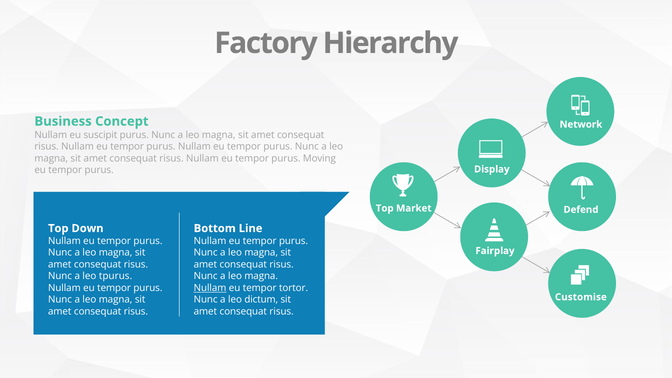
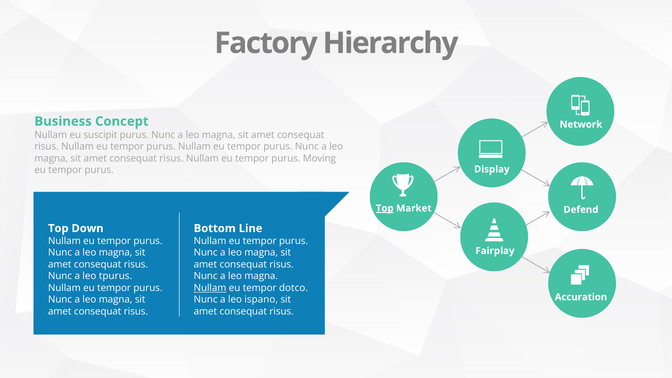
Top at (385, 208) underline: none -> present
tortor: tortor -> dotco
Customise: Customise -> Accuration
dictum: dictum -> ispano
